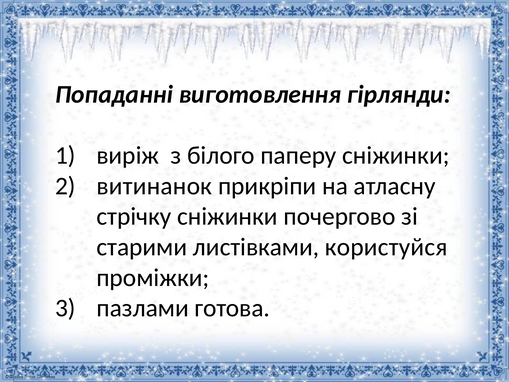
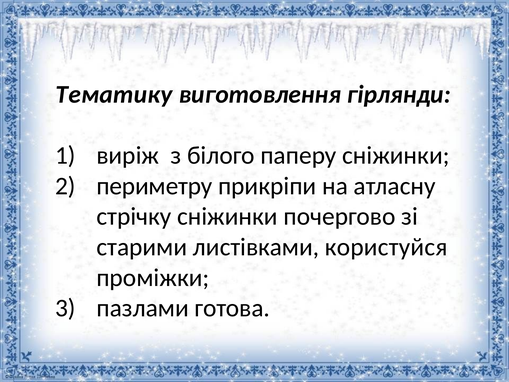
Попаданні: Попаданні -> Тематику
витинанок: витинанок -> периметру
